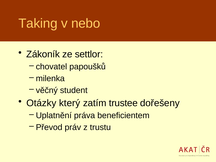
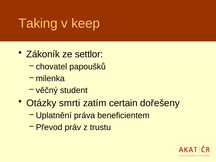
nebo: nebo -> keep
který: který -> smrti
trustee: trustee -> certain
